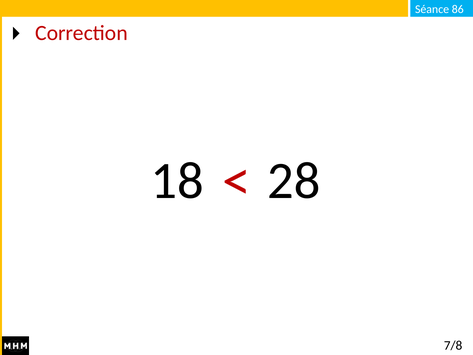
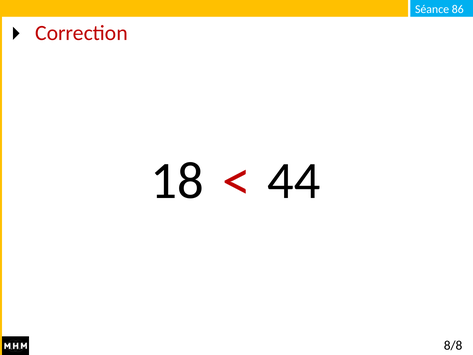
28: 28 -> 44
7/8: 7/8 -> 8/8
